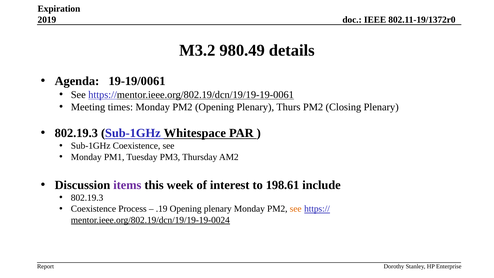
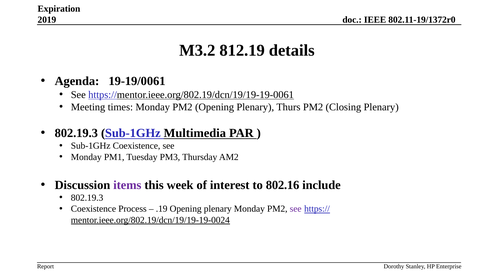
980.49: 980.49 -> 812.19
Whitespace: Whitespace -> Multimedia
198.61: 198.61 -> 802.16
see at (296, 209) colour: orange -> purple
